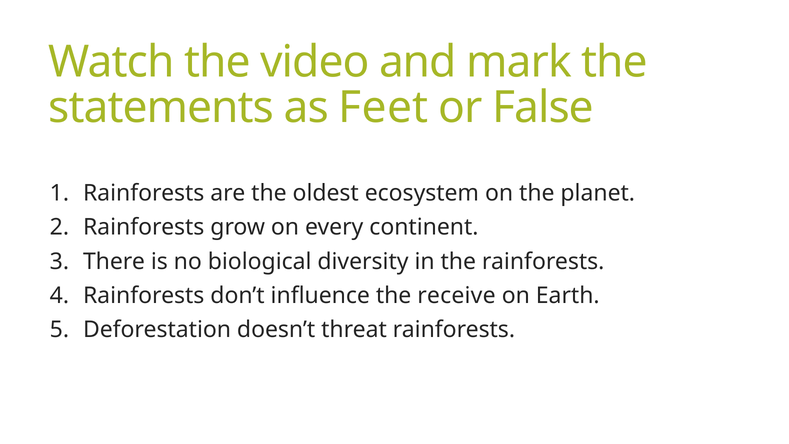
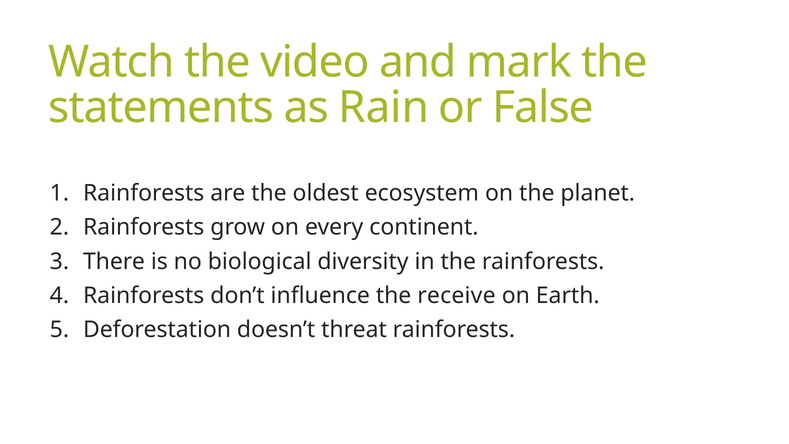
Feet: Feet -> Rain
